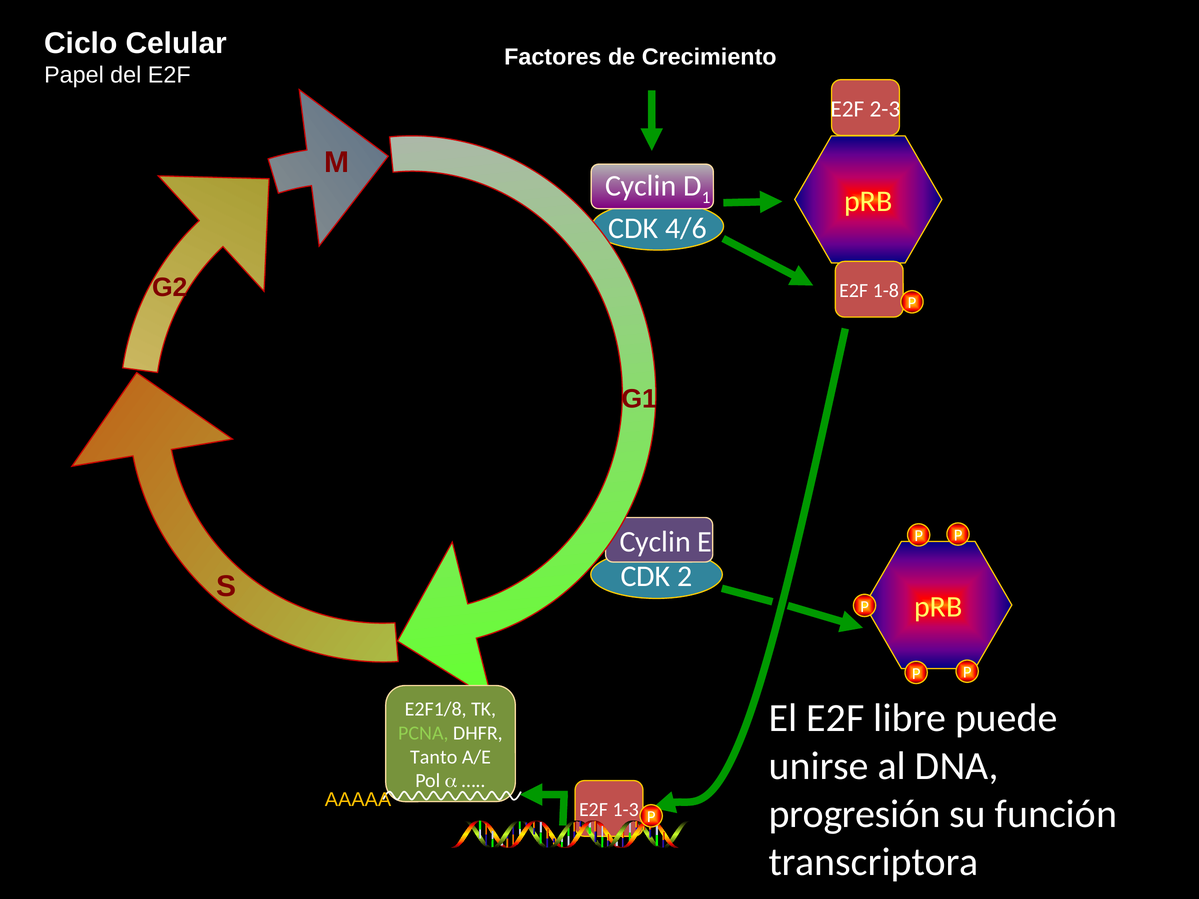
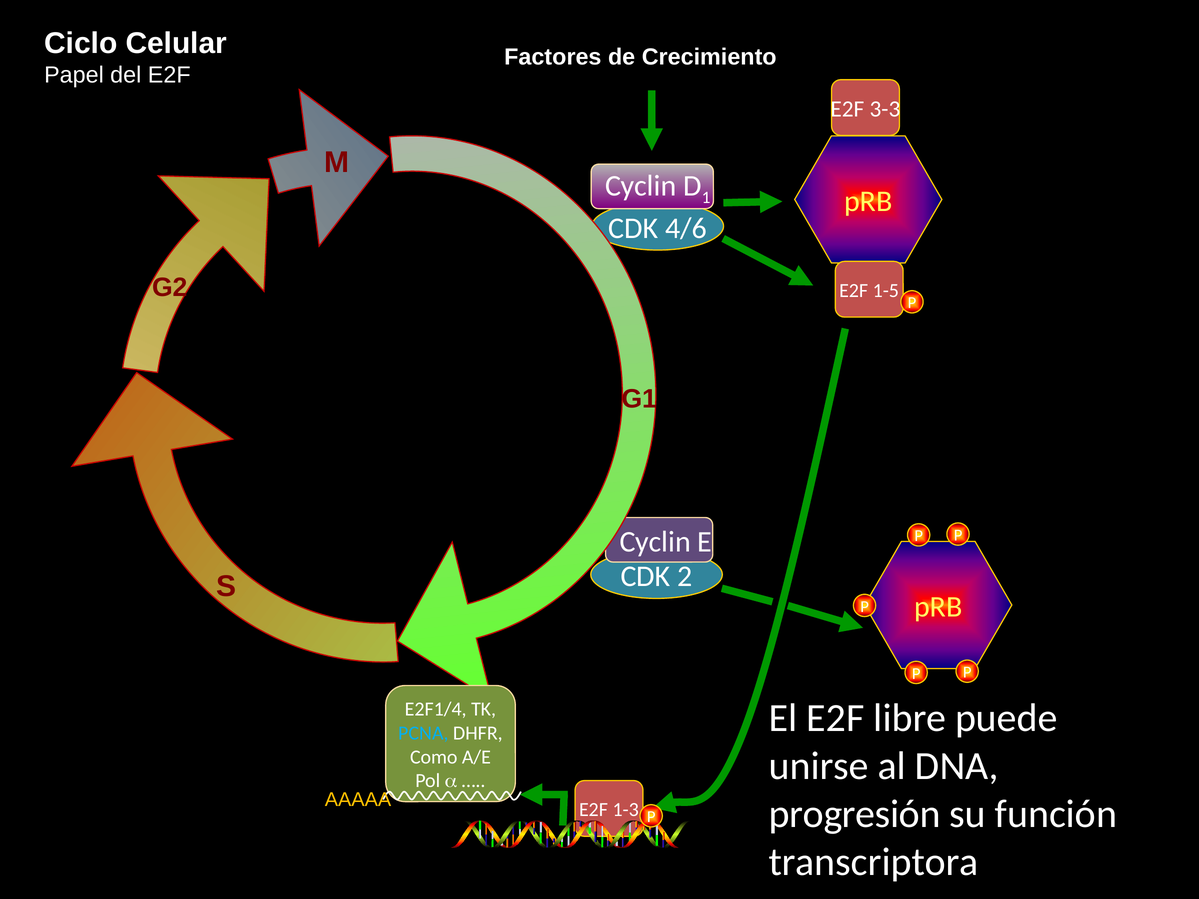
2-3: 2-3 -> 3-3
1-8: 1-8 -> 1-5
E2F1/8: E2F1/8 -> E2F1/4
PCNA colour: light green -> light blue
Tanto: Tanto -> Como
